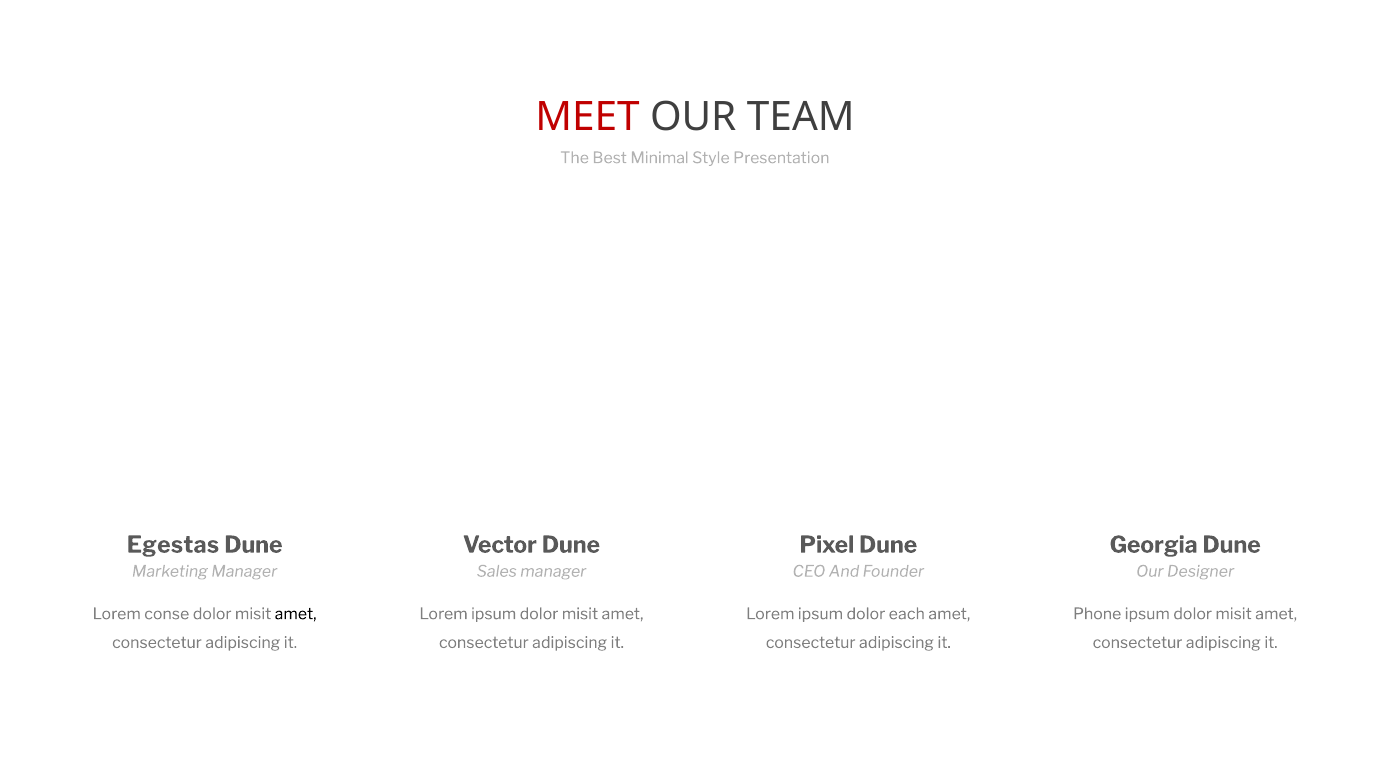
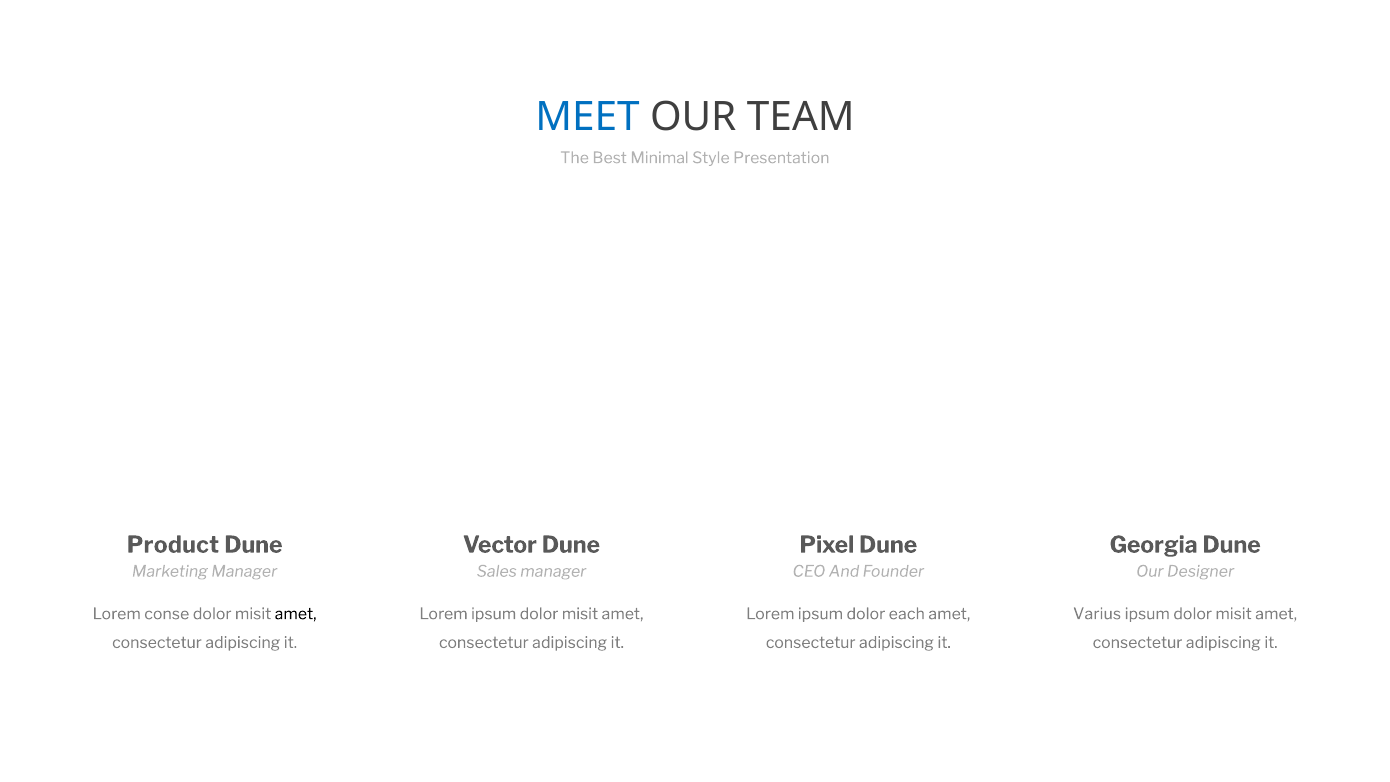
MEET colour: red -> blue
Egestas: Egestas -> Product
Phone: Phone -> Varius
